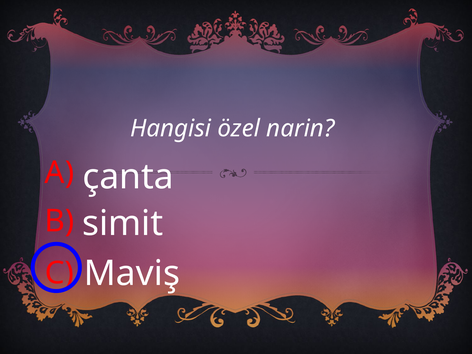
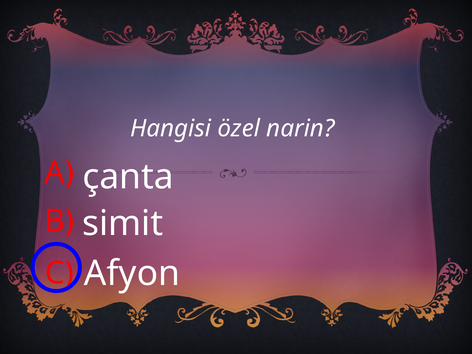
Maviş: Maviş -> Afyon
